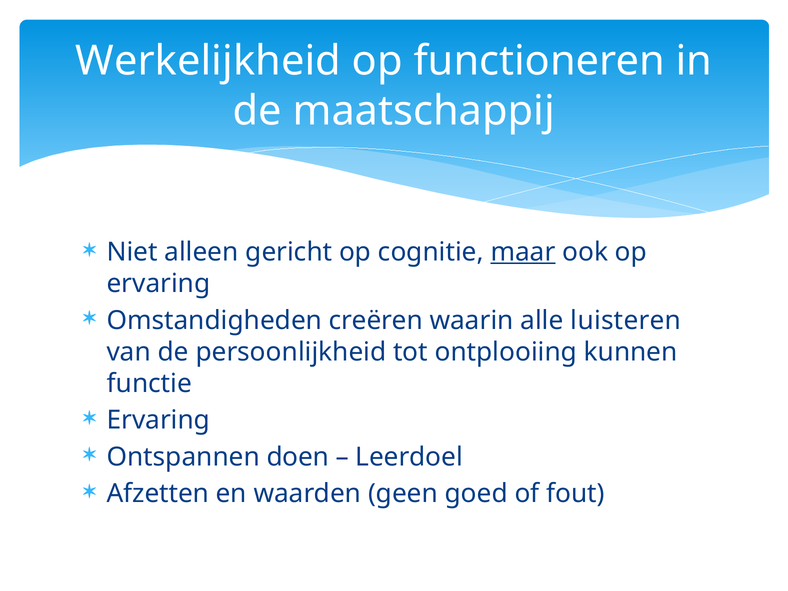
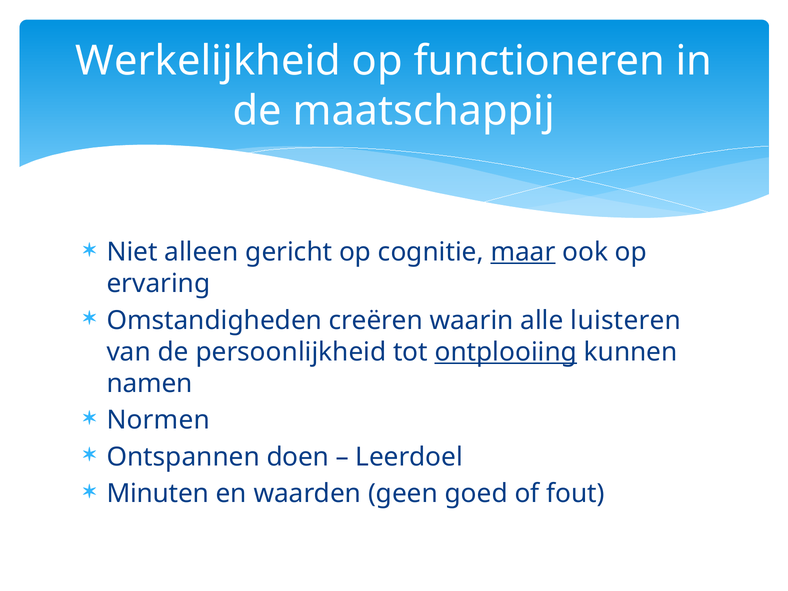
ontplooiing underline: none -> present
functie: functie -> namen
Ervaring at (158, 420): Ervaring -> Normen
Afzetten: Afzetten -> Minuten
